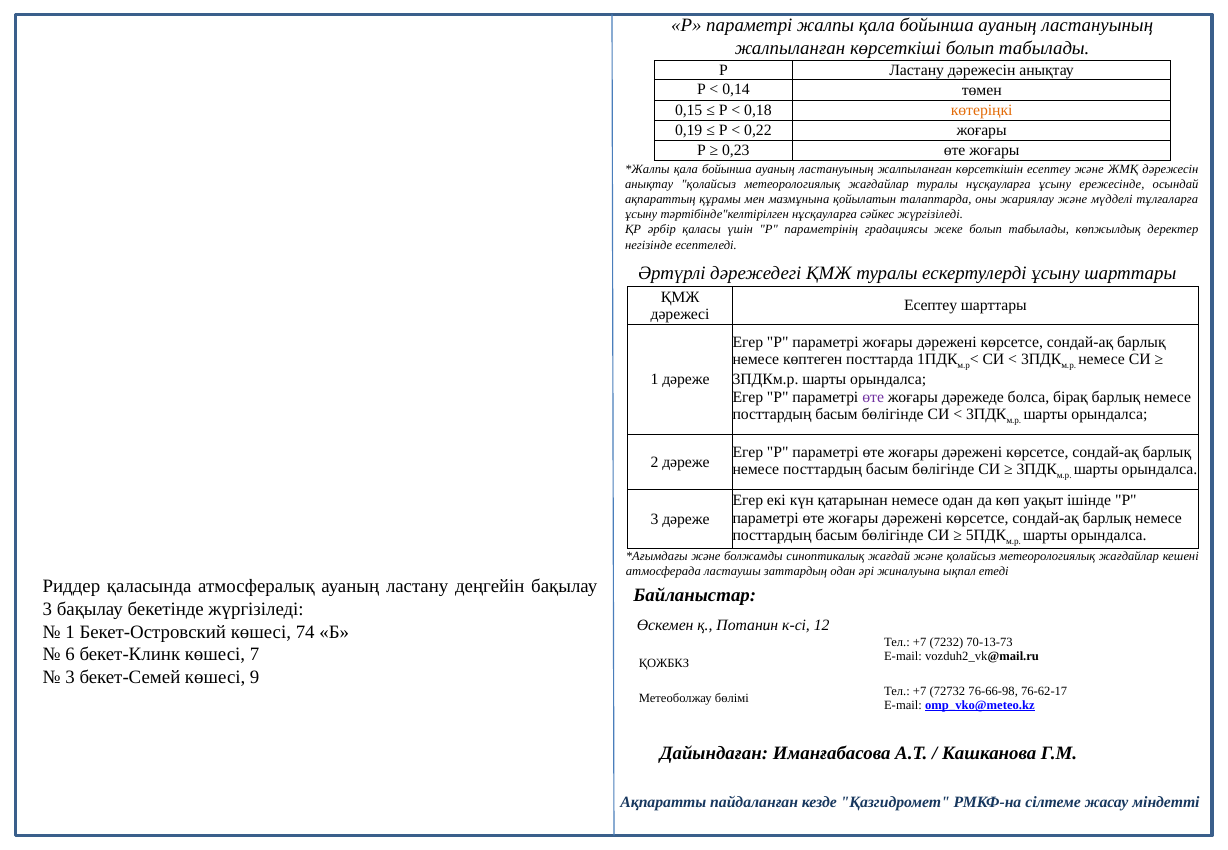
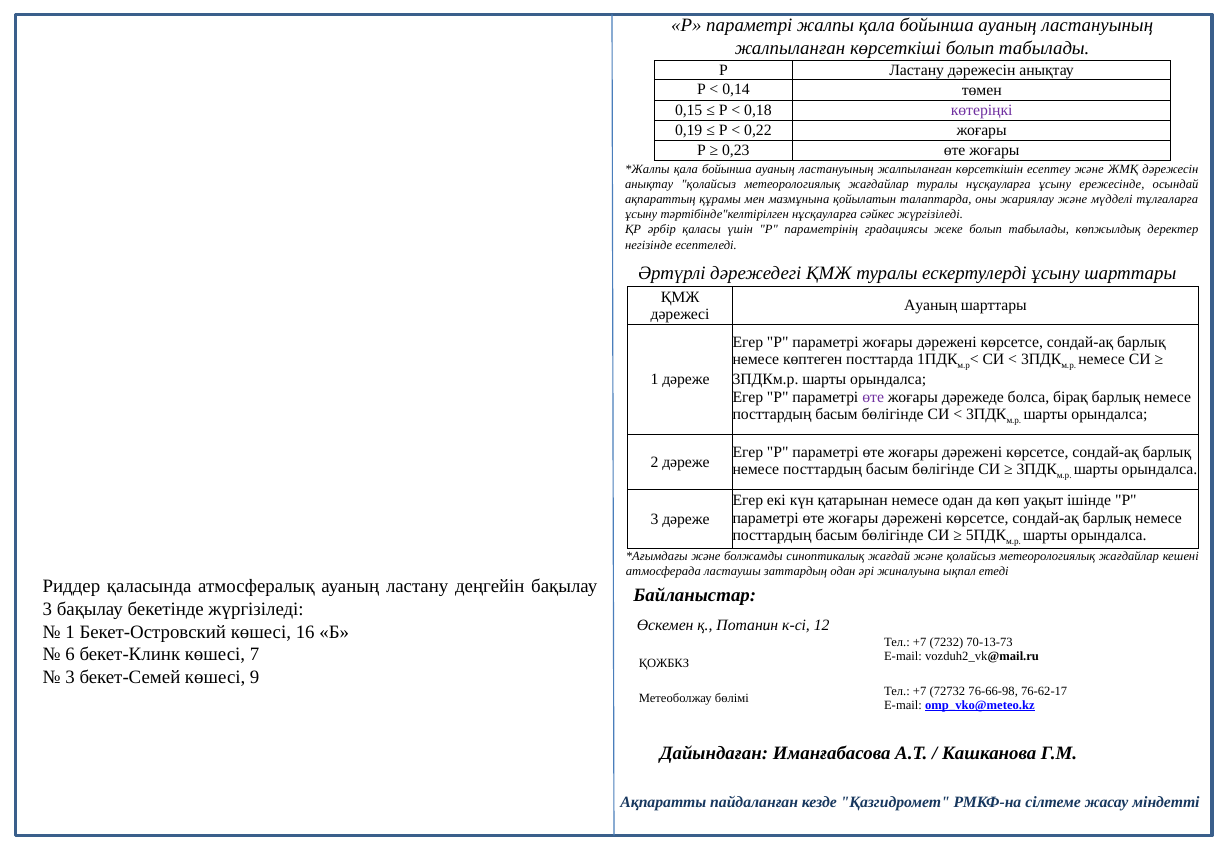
көтеріңкі colour: orange -> purple
Есептеу at (931, 306): Есептеу -> Ауаның
74: 74 -> 16
